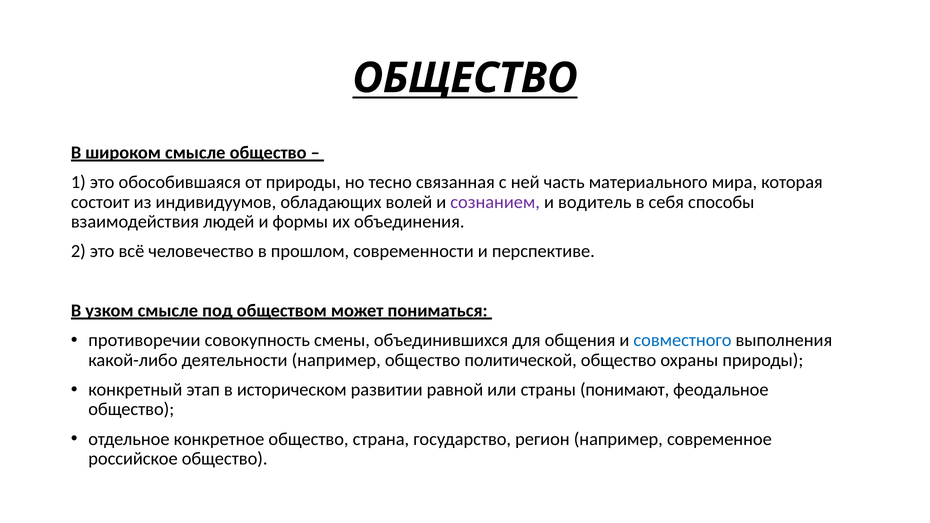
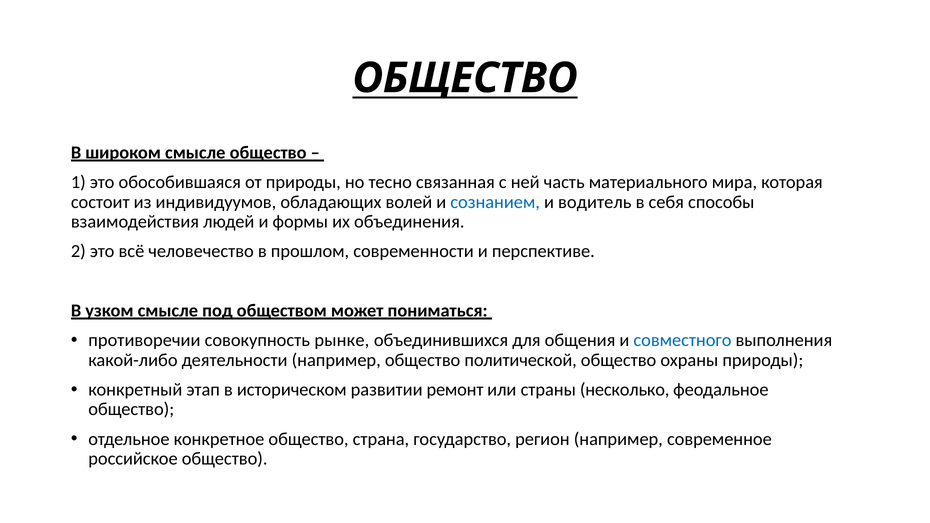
сознанием colour: purple -> blue
смены: смены -> рынке
равной: равной -> ремонт
понимают: понимают -> несколько
